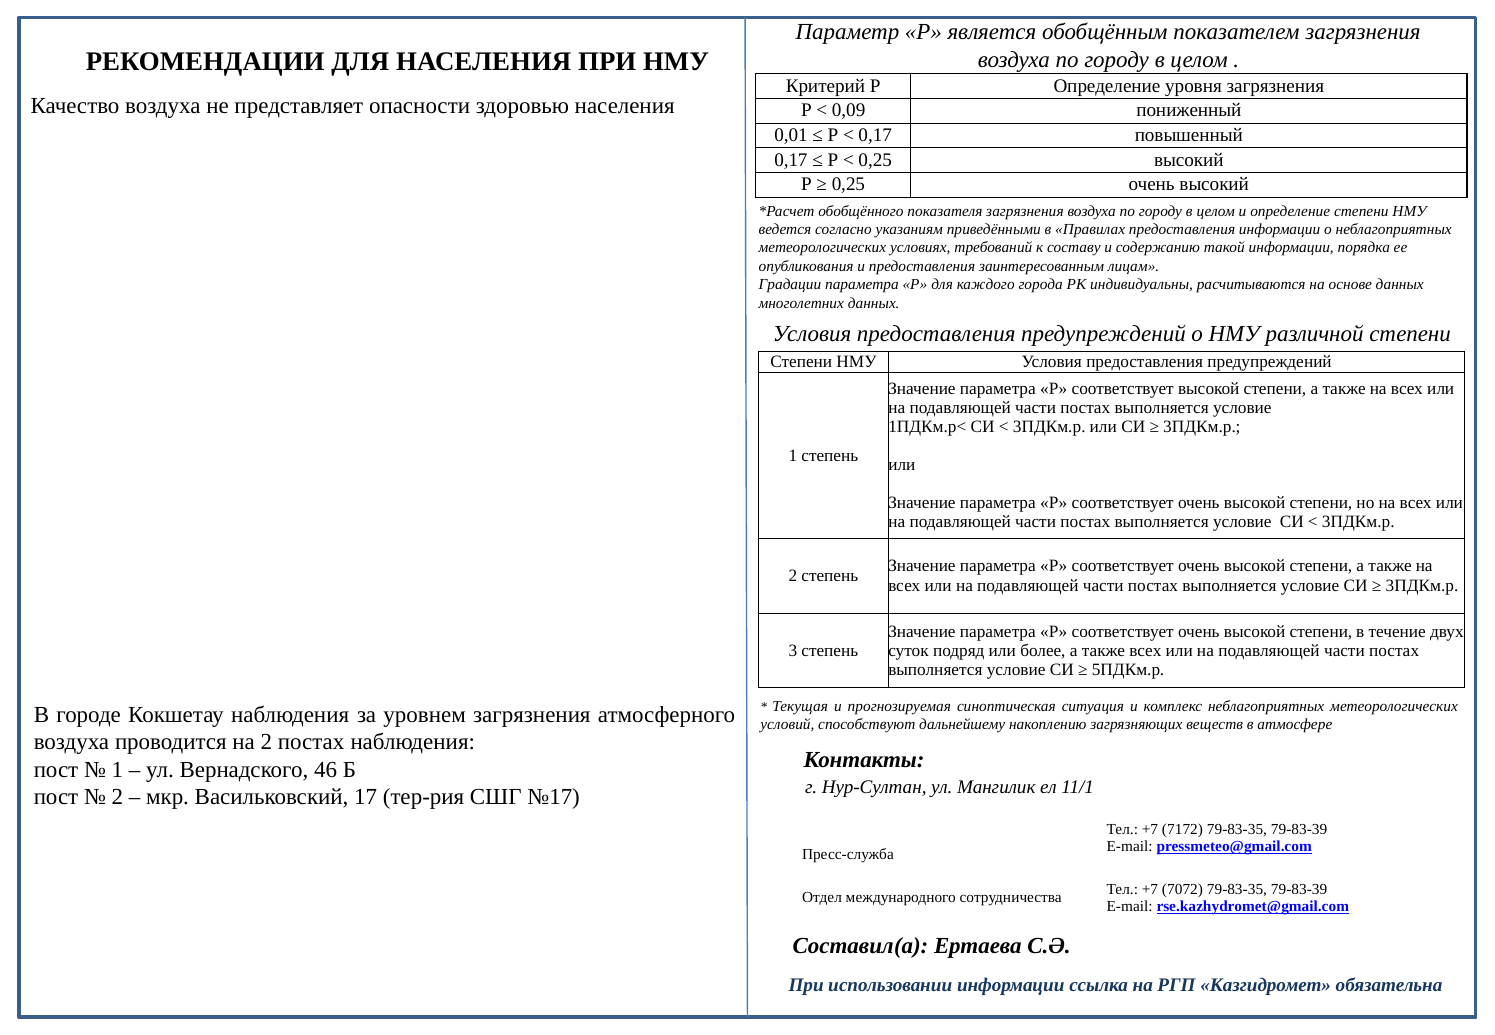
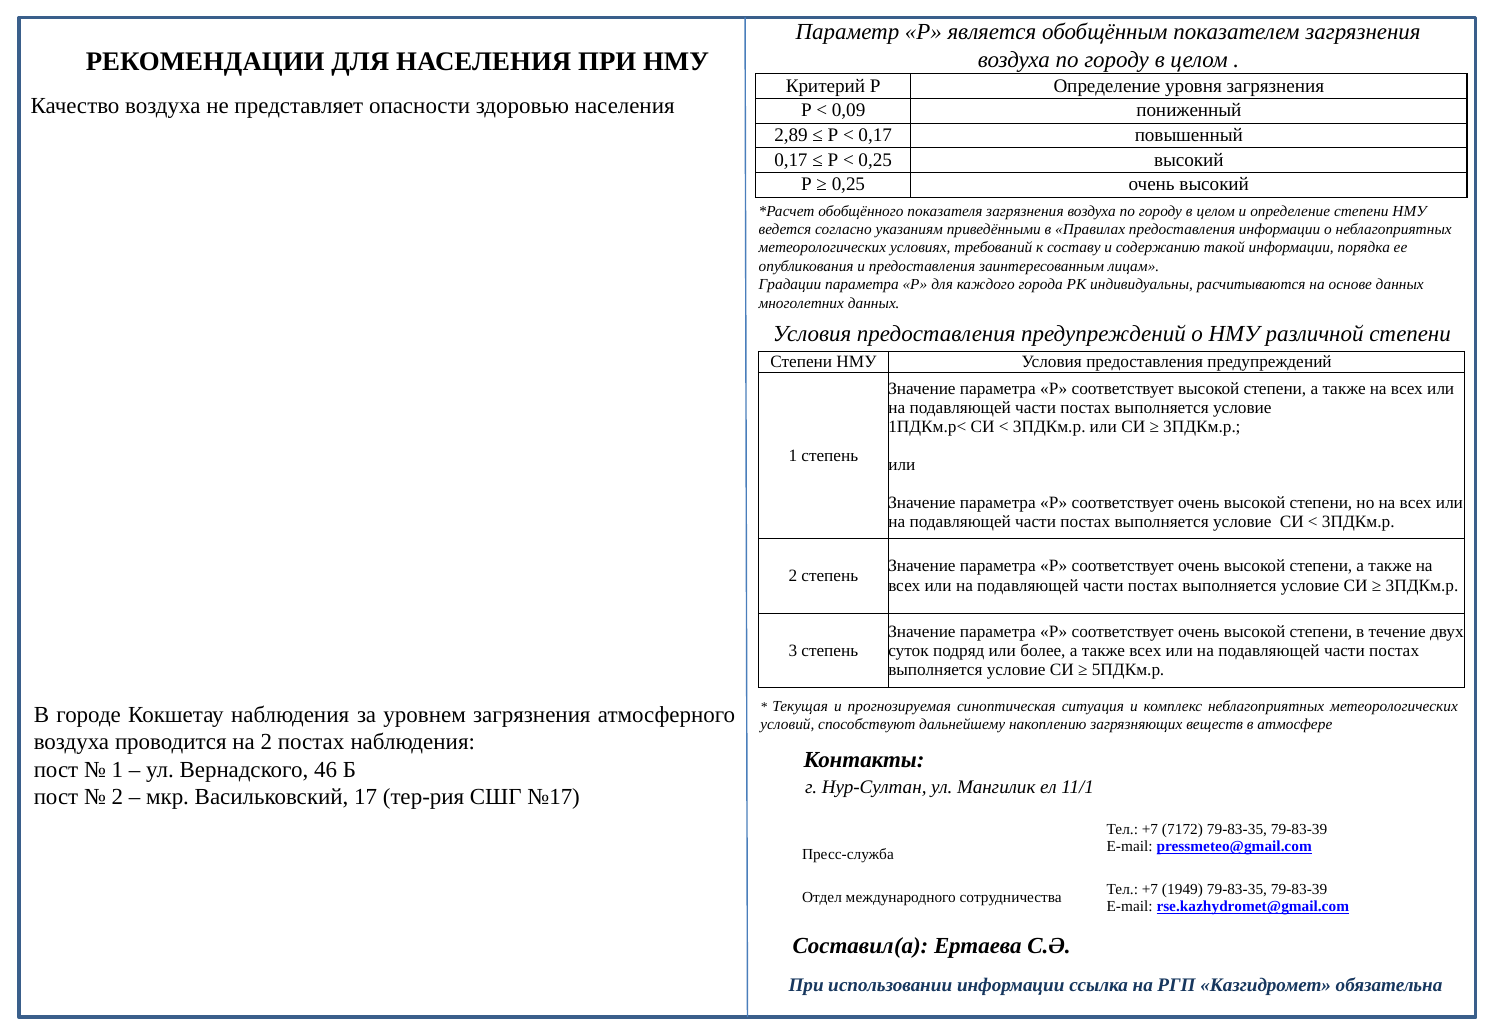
0,01: 0,01 -> 2,89
7072: 7072 -> 1949
